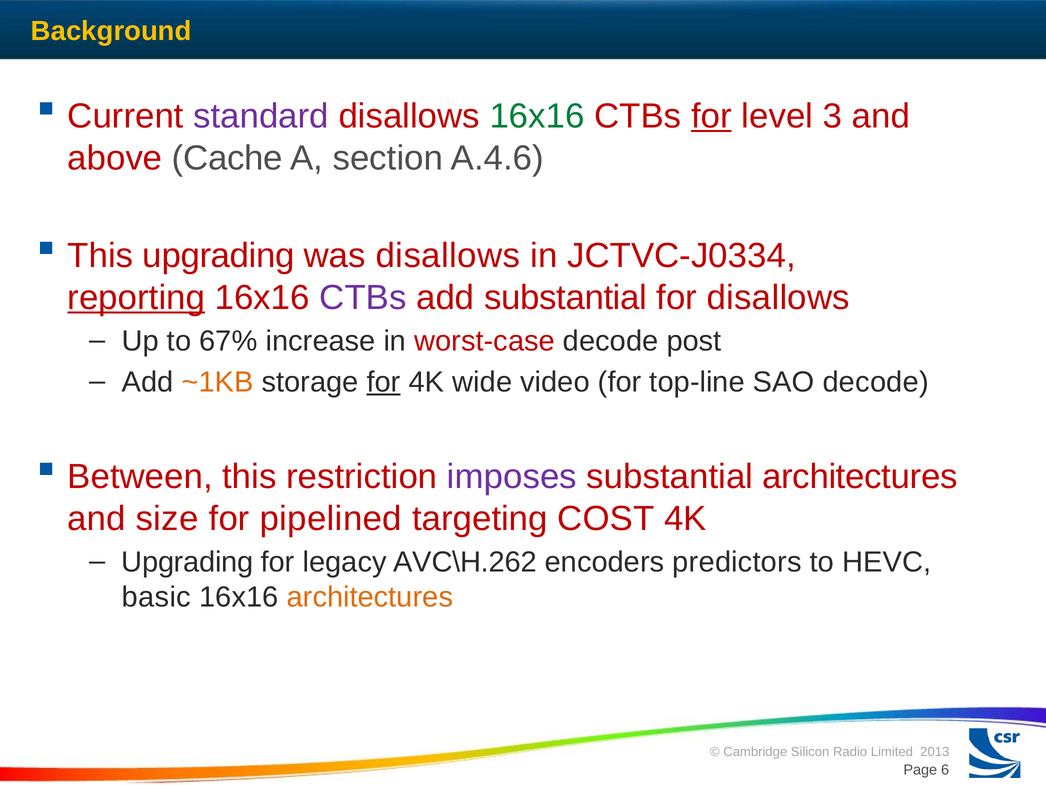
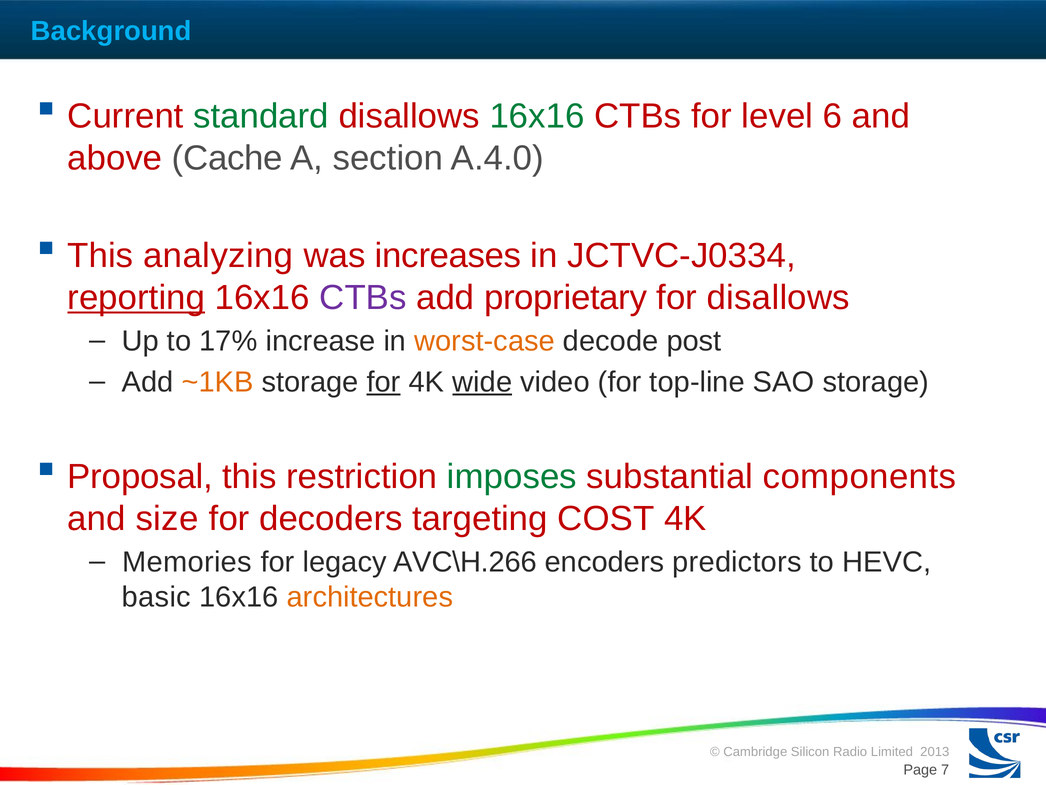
Background colour: yellow -> light blue
standard colour: purple -> green
for at (711, 116) underline: present -> none
3: 3 -> 6
A.4.6: A.4.6 -> A.4.0
This upgrading: upgrading -> analyzing
was disallows: disallows -> increases
add substantial: substantial -> proprietary
67%: 67% -> 17%
worst-case colour: red -> orange
wide underline: none -> present
SAO decode: decode -> storage
Between: Between -> Proposal
imposes colour: purple -> green
substantial architectures: architectures -> components
pipelined: pipelined -> decoders
Upgrading at (187, 562): Upgrading -> Memories
AVC\H.262: AVC\H.262 -> AVC\H.266
6: 6 -> 7
